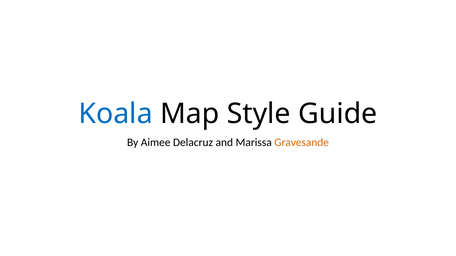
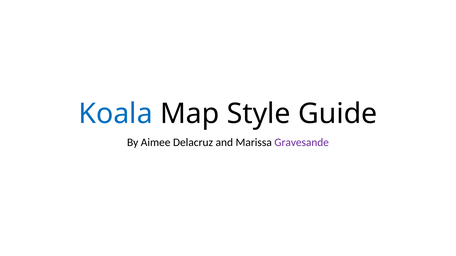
Gravesande colour: orange -> purple
